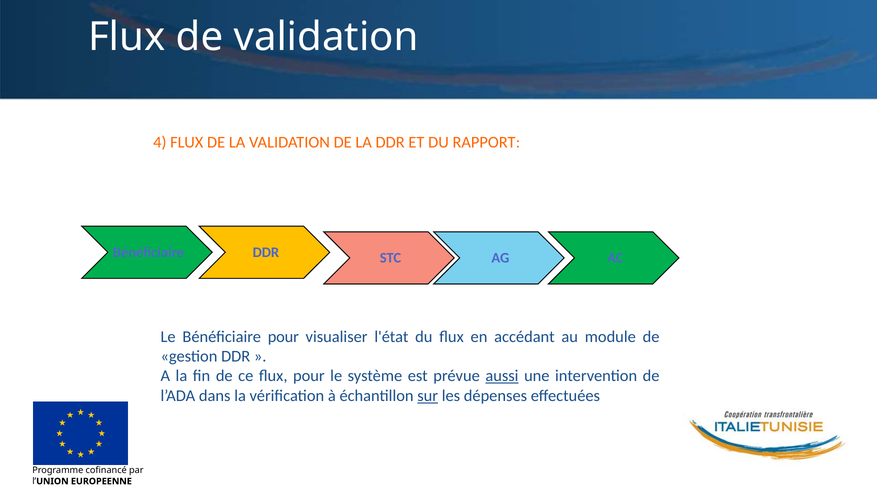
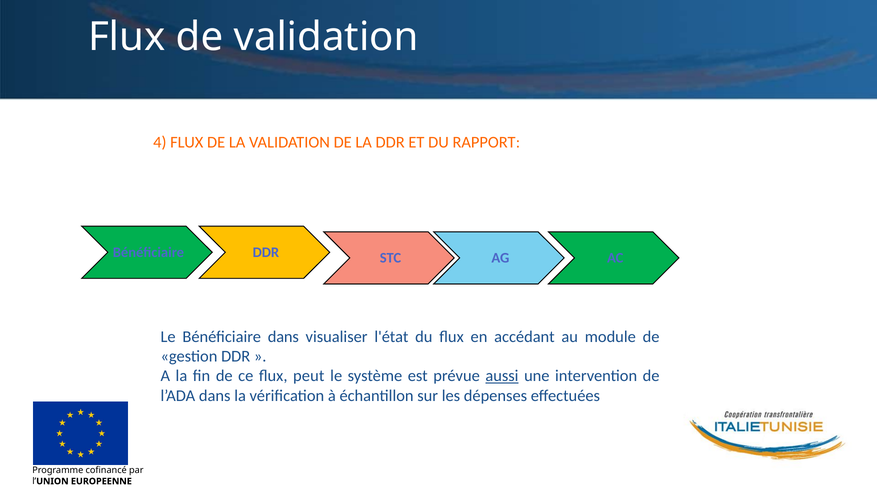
Bénéficiaire pour: pour -> dans
flux pour: pour -> peut
sur underline: present -> none
